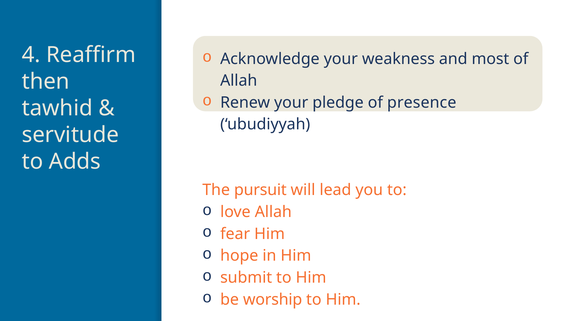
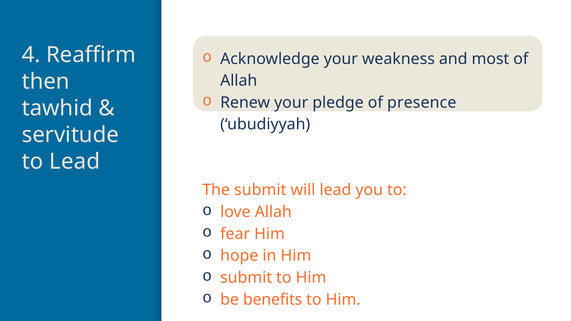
to Adds: Adds -> Lead
The pursuit: pursuit -> submit
worship: worship -> benefits
